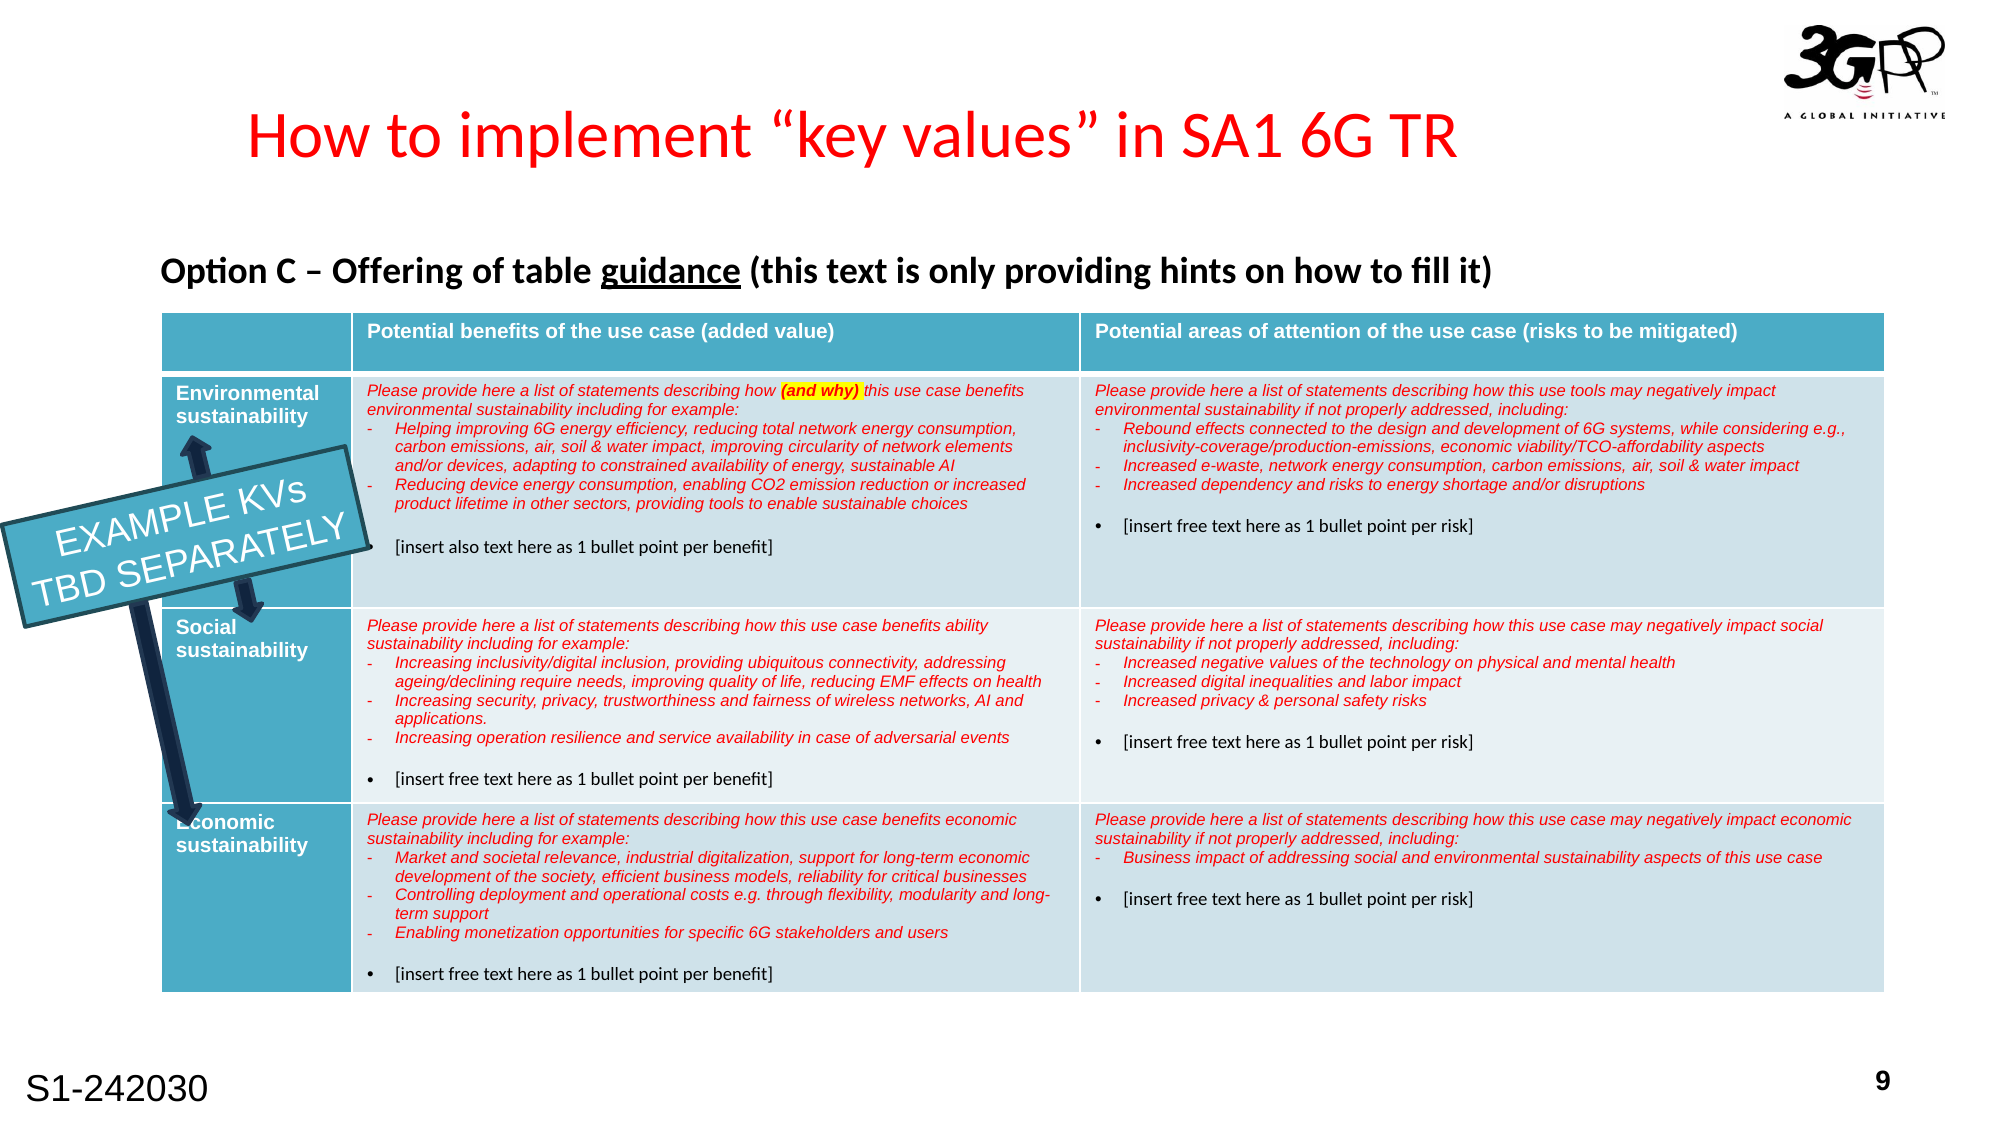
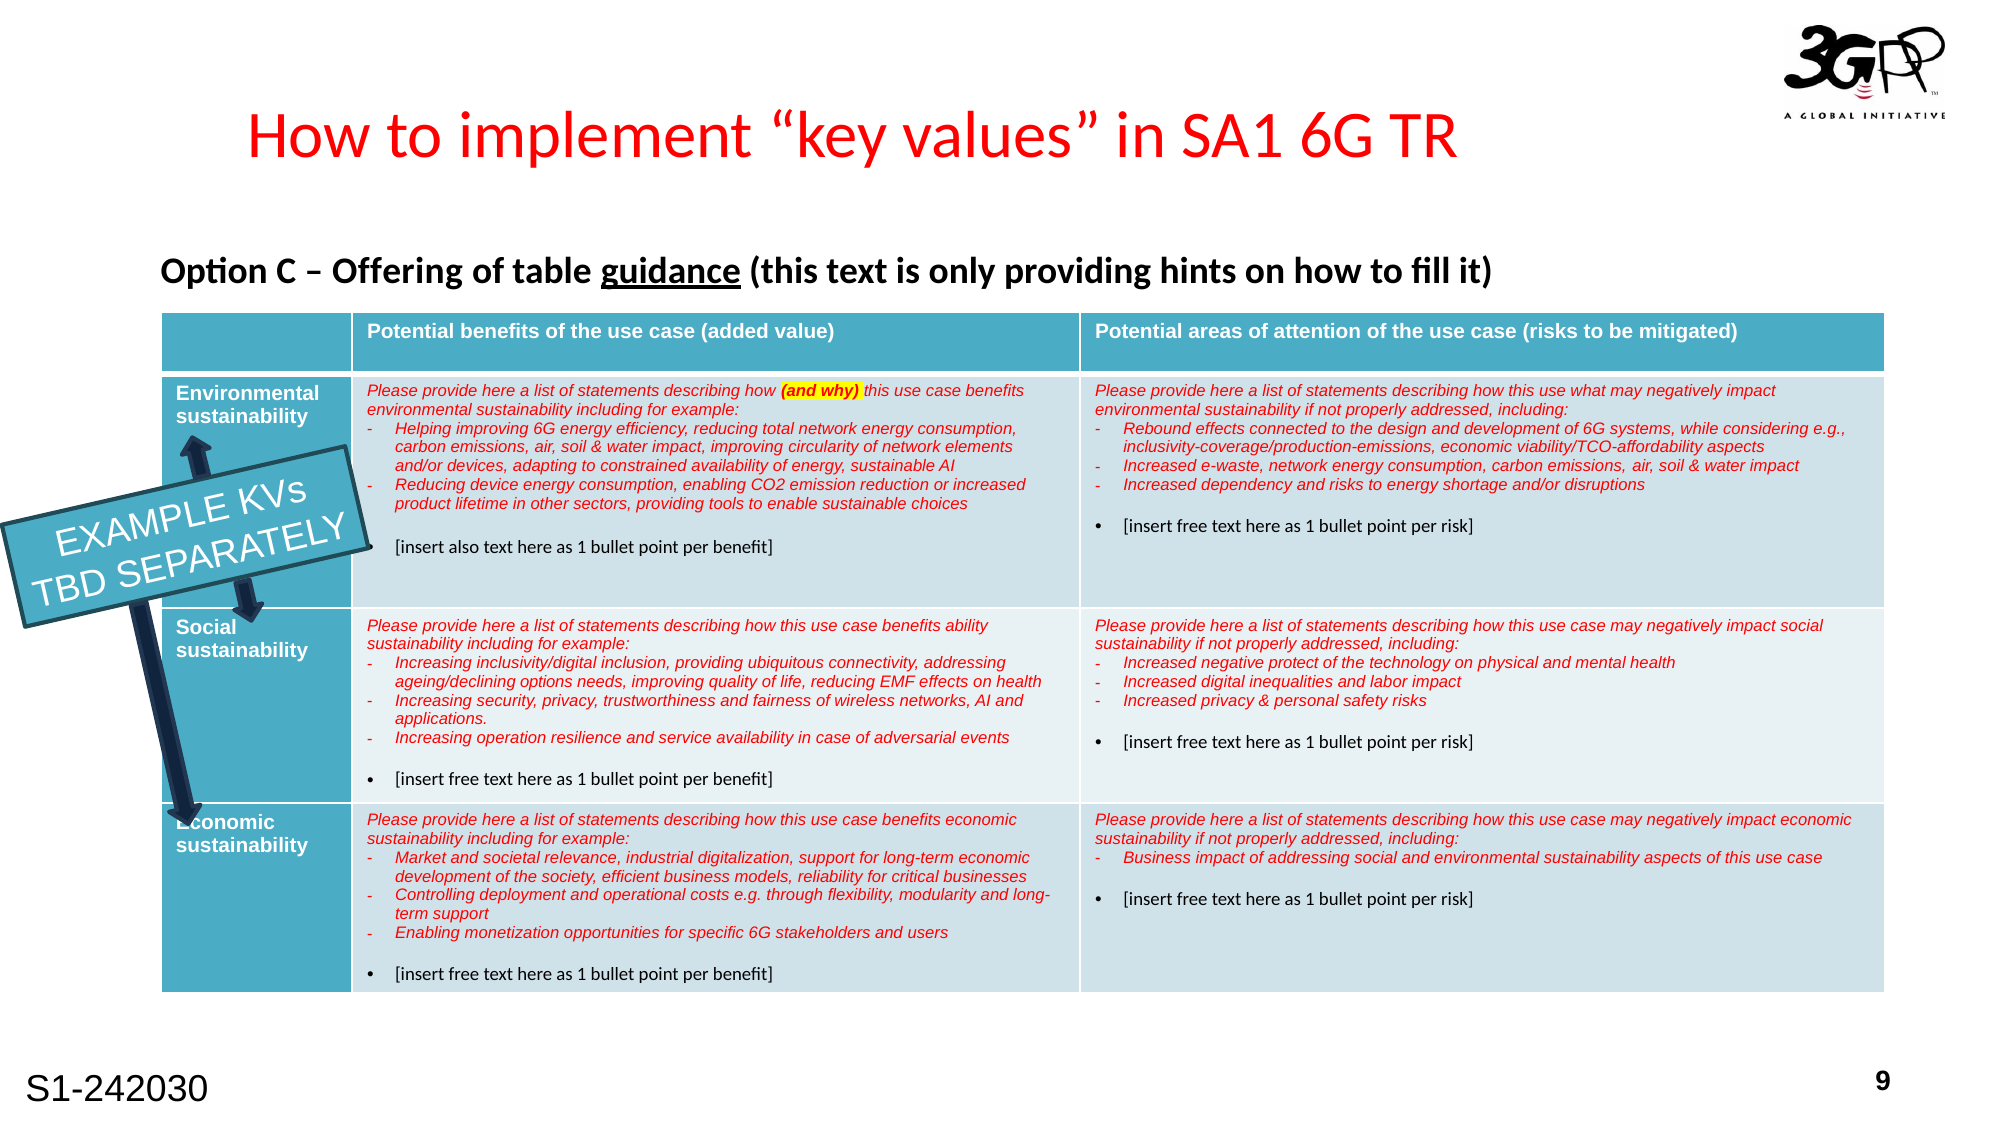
use tools: tools -> what
negative values: values -> protect
require: require -> options
